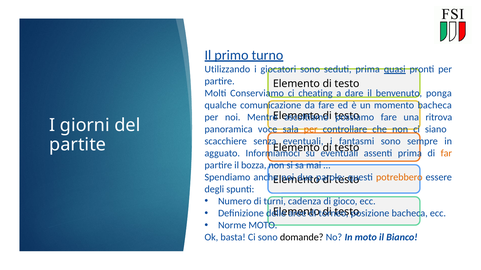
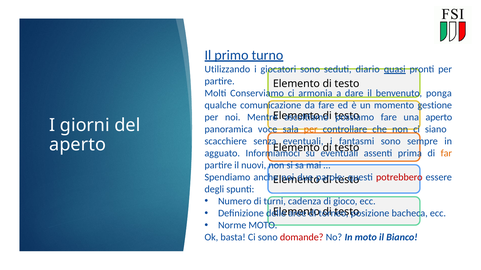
seduti prima: prima -> diario
cheating: cheating -> armonia
momento bacheca: bacheca -> gestione
una ritrova: ritrova -> aperto
partite at (78, 145): partite -> aperto
bozza: bozza -> nuovi
potrebbero colour: orange -> red
domande colour: black -> red
